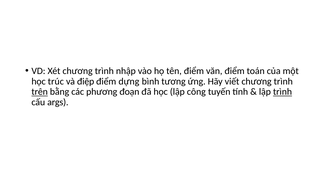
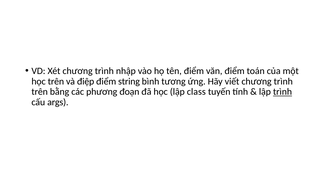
học trúc: trúc -> trên
dựng: dựng -> string
trên at (40, 92) underline: present -> none
công: công -> class
